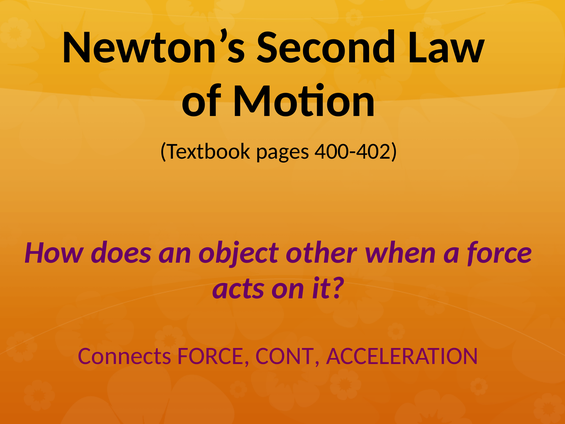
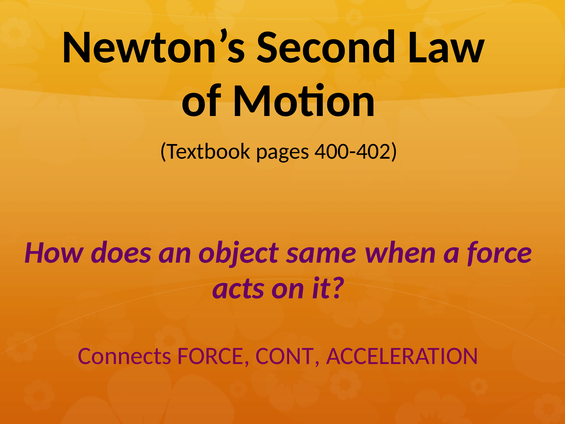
other: other -> same
